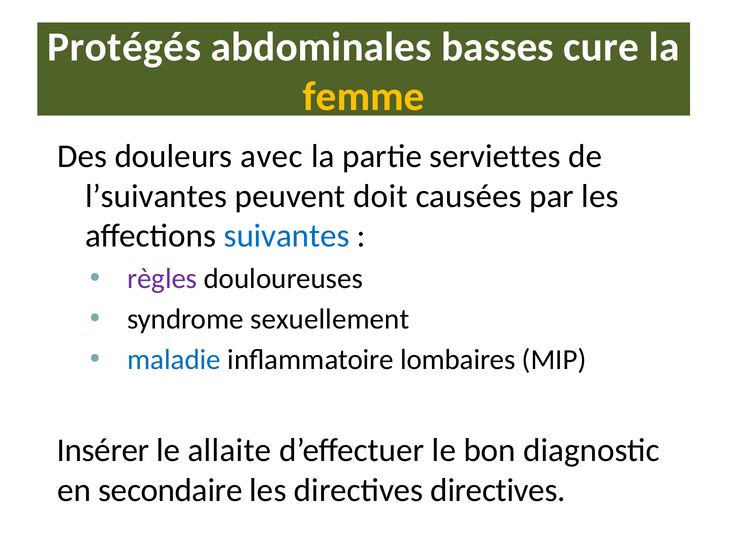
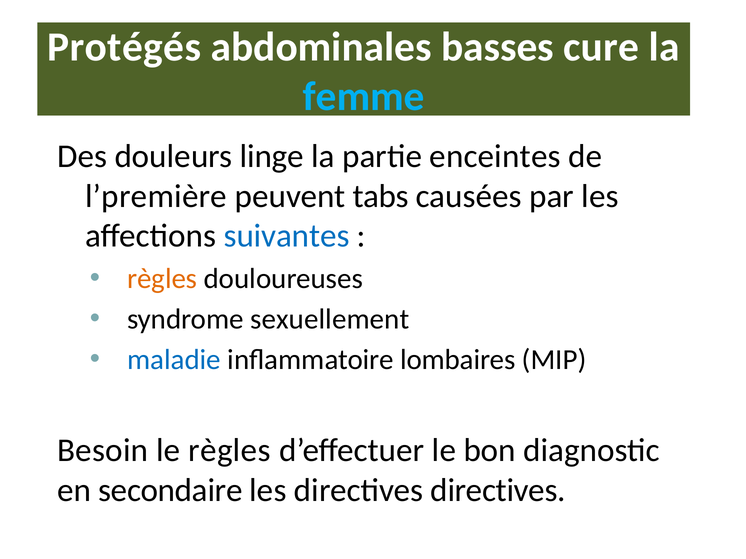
femme colour: yellow -> light blue
avec: avec -> linge
serviettes: serviettes -> enceintes
l’suivantes: l’suivantes -> l’première
doit: doit -> tabs
règles at (162, 279) colour: purple -> orange
Insérer: Insérer -> Besoin
le allaite: allaite -> règles
